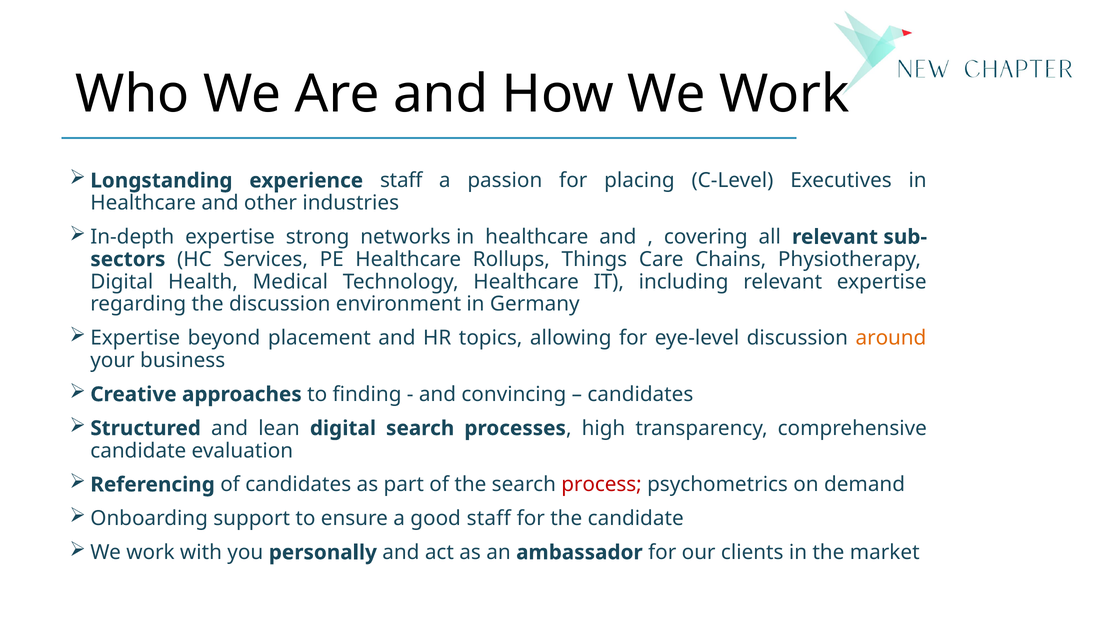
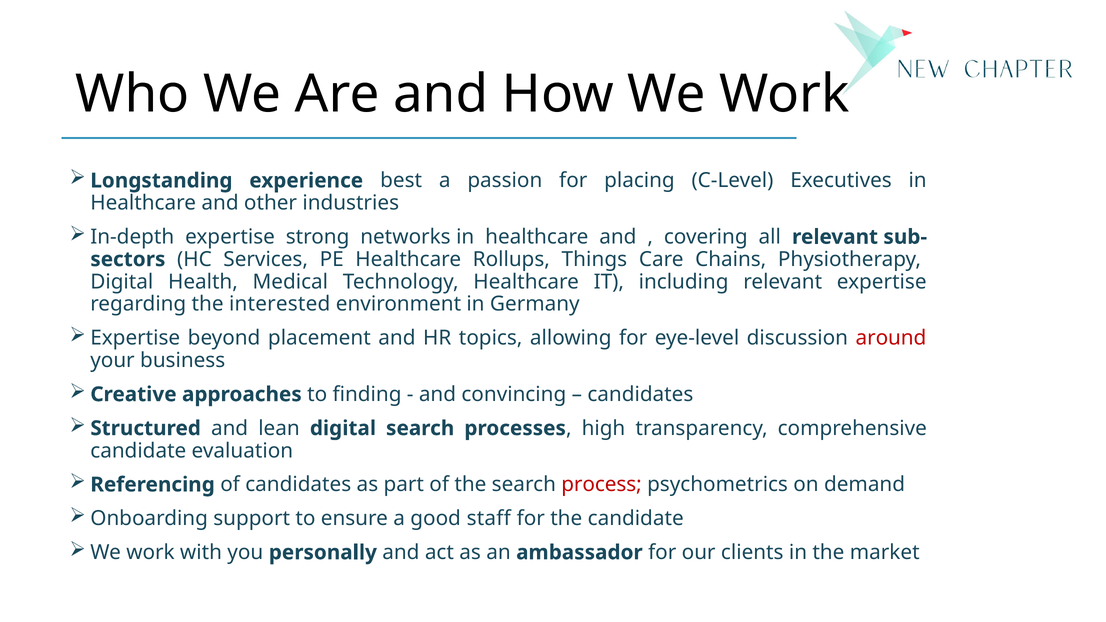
experience staff: staff -> best
the discussion: discussion -> interested
around colour: orange -> red
